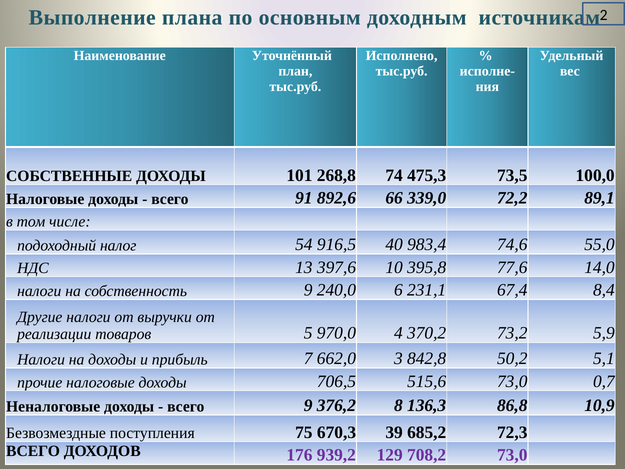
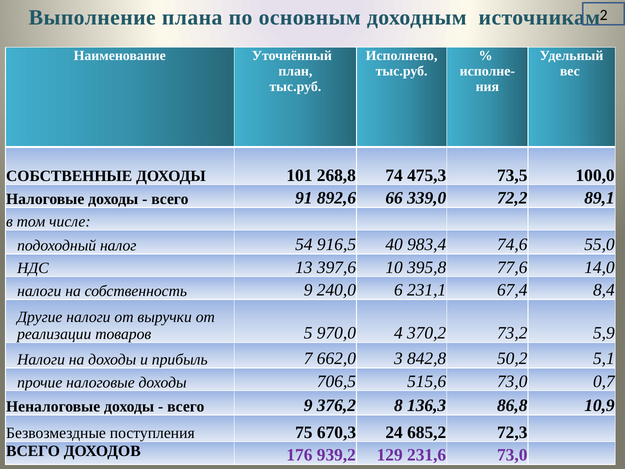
39: 39 -> 24
708,2: 708,2 -> 231,6
